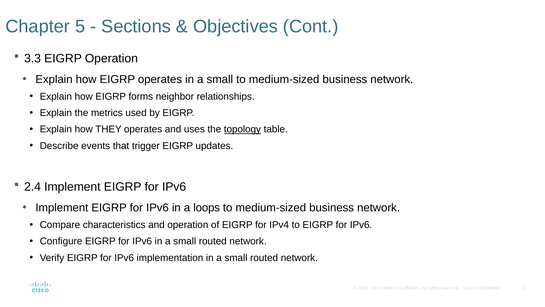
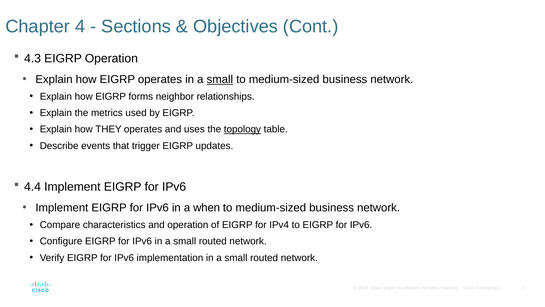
5: 5 -> 4
3.3: 3.3 -> 4.3
small at (220, 79) underline: none -> present
2.4: 2.4 -> 4.4
loops: loops -> when
